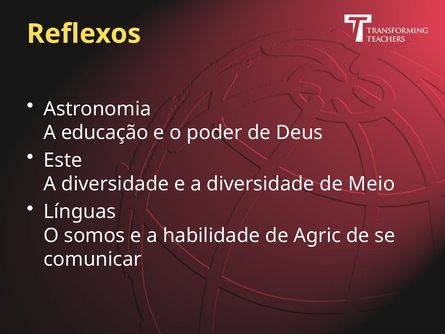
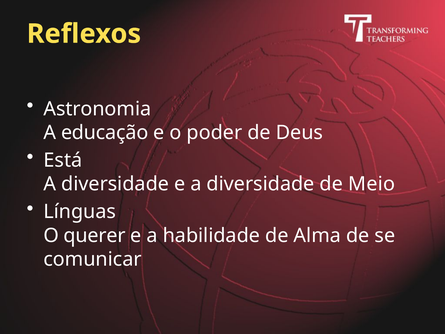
Este: Este -> Está
somos: somos -> querer
Agric: Agric -> Alma
